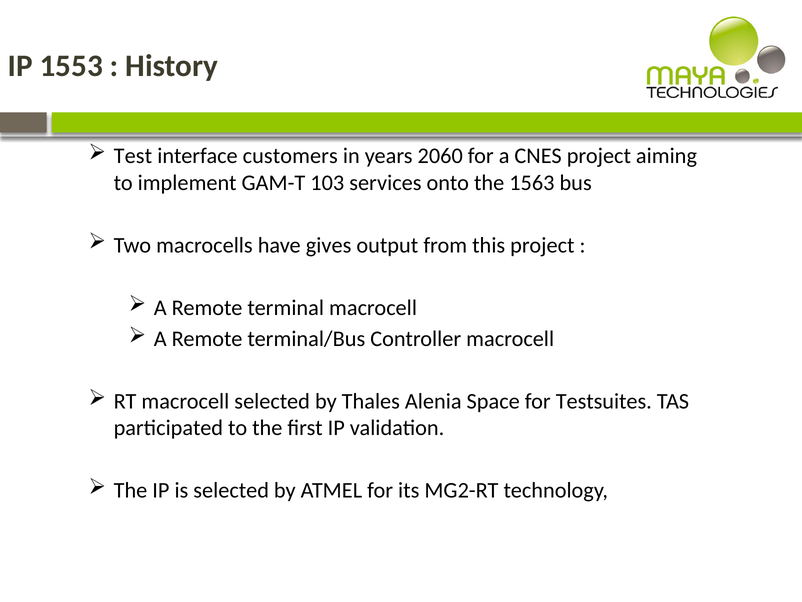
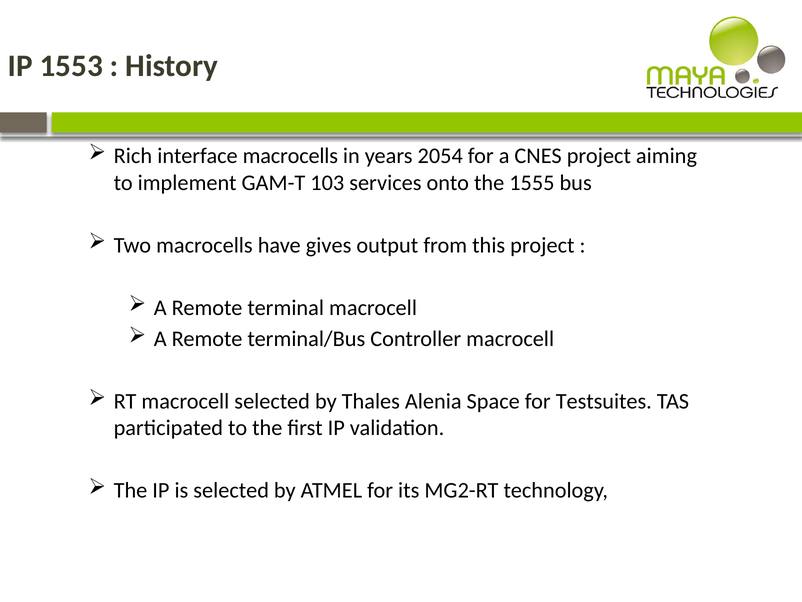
Test: Test -> Rich
interface customers: customers -> macrocells
2060: 2060 -> 2054
1563: 1563 -> 1555
